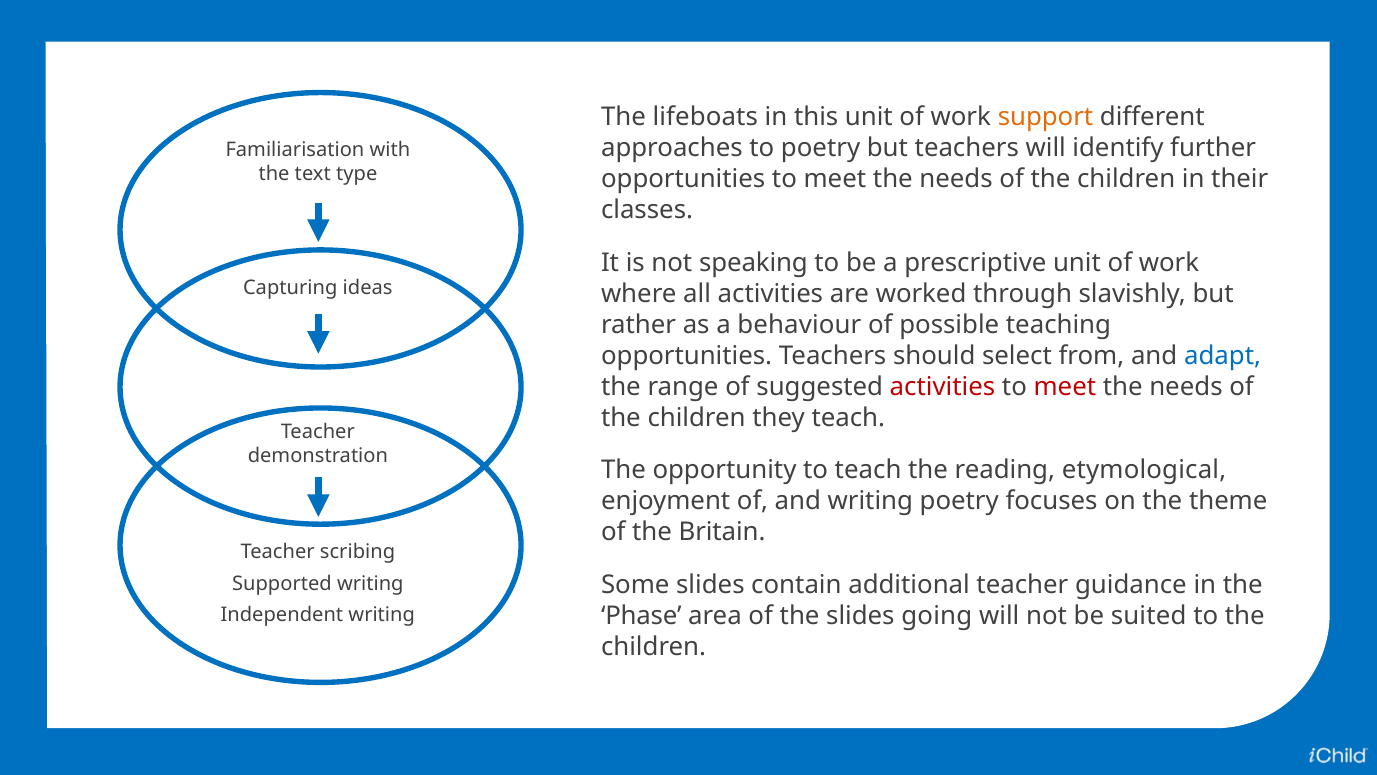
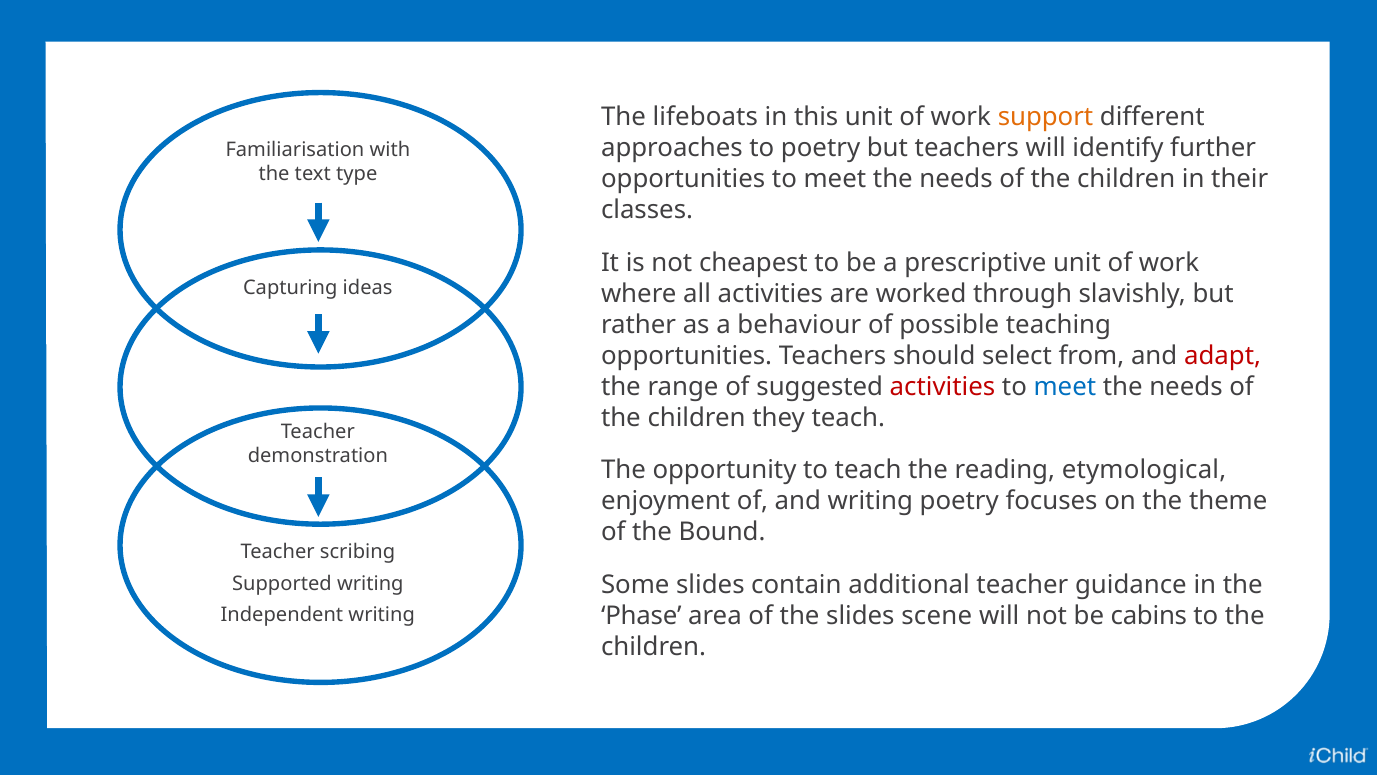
speaking: speaking -> cheapest
adapt colour: blue -> red
meet at (1065, 387) colour: red -> blue
Britain: Britain -> Bound
going: going -> scene
suited: suited -> cabins
